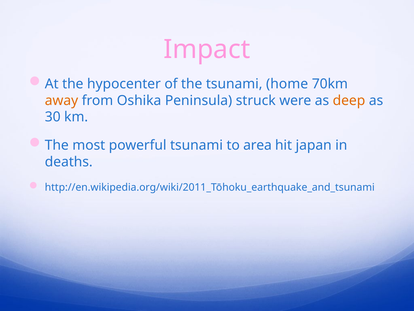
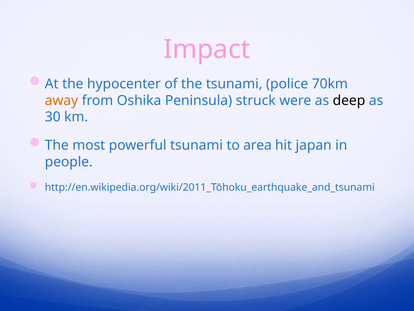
home: home -> police
deep colour: orange -> black
deaths: deaths -> people
